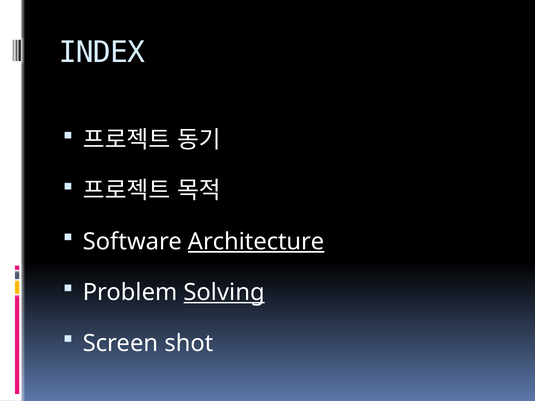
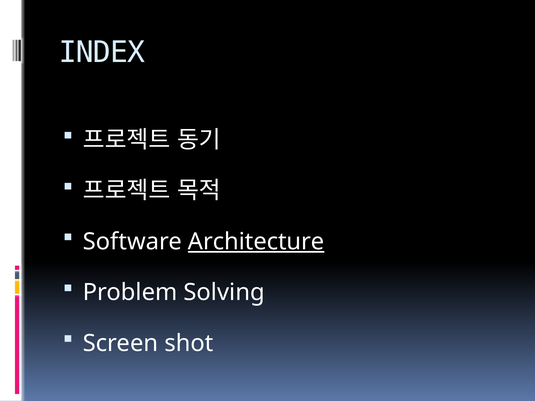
Solving underline: present -> none
